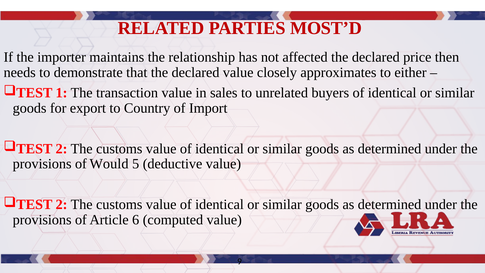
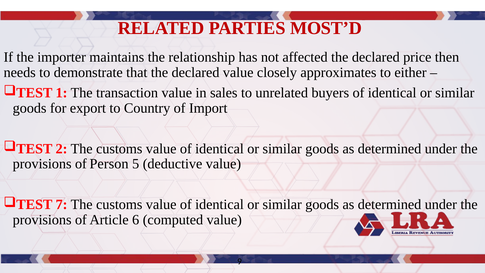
Would: Would -> Person
2 at (62, 204): 2 -> 7
